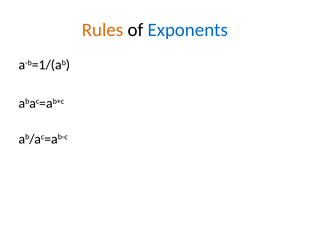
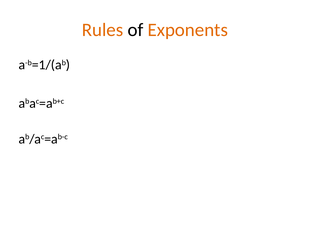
Exponents colour: blue -> orange
